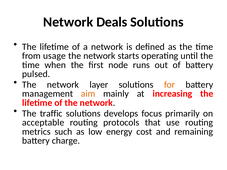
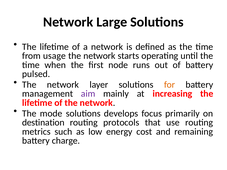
Deals: Deals -> Large
aim colour: orange -> purple
traffic: traffic -> mode
acceptable: acceptable -> destination
